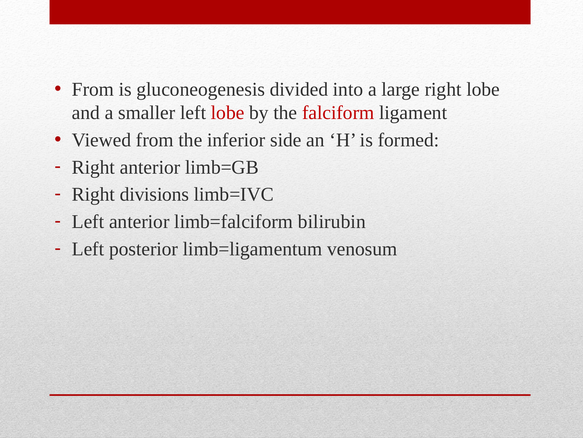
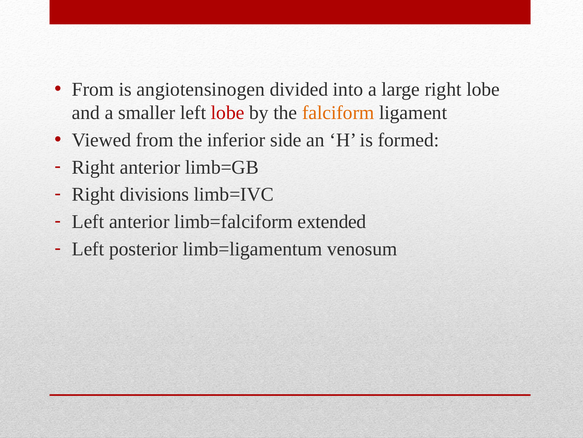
gluconeogenesis: gluconeogenesis -> angiotensinogen
falciform colour: red -> orange
bilirubin: bilirubin -> extended
